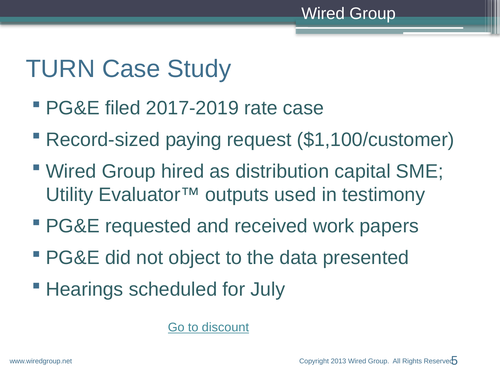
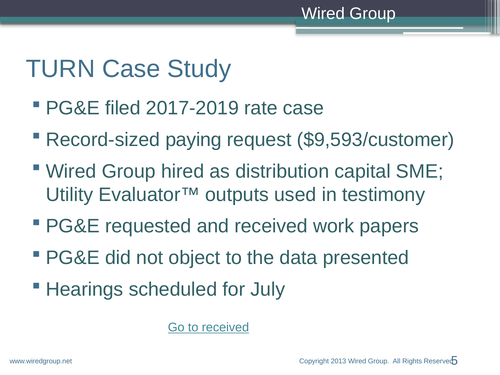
$1,100/customer: $1,100/customer -> $9,593/customer
to discount: discount -> received
